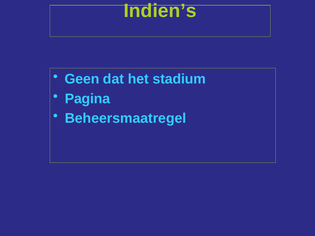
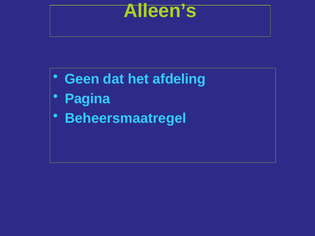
Indien’s: Indien’s -> Alleen’s
stadium: stadium -> afdeling
